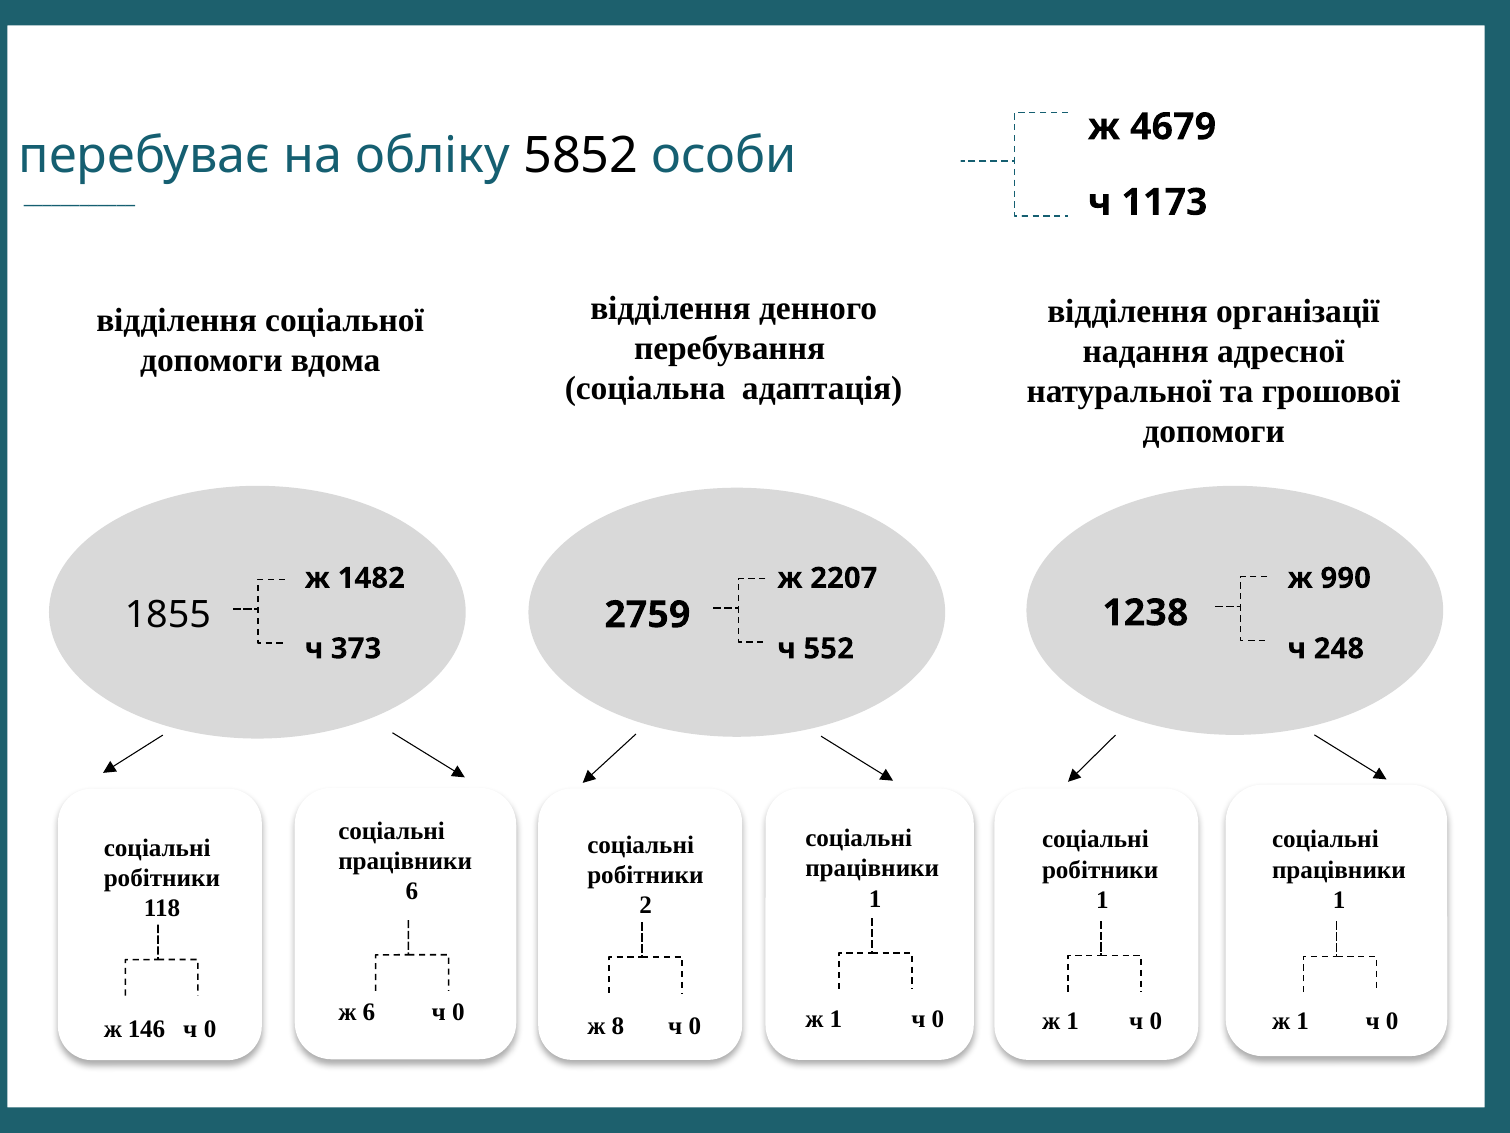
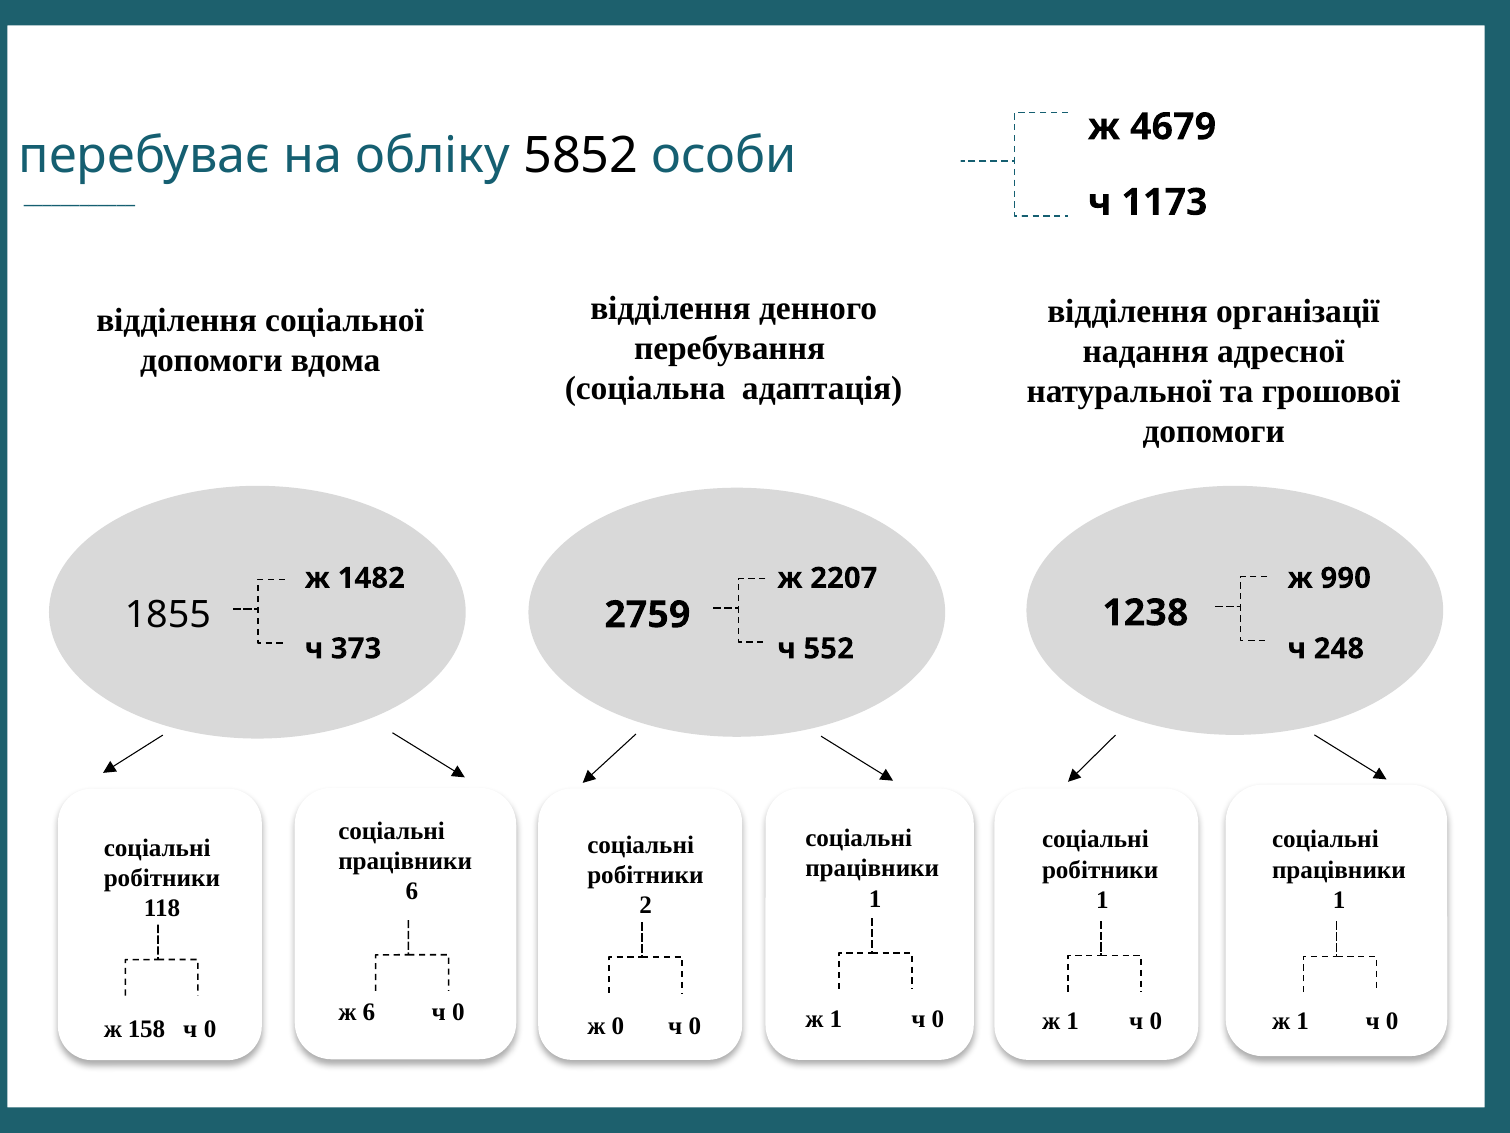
ж 8: 8 -> 0
146: 146 -> 158
